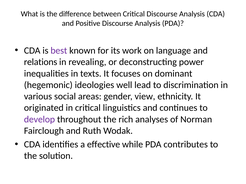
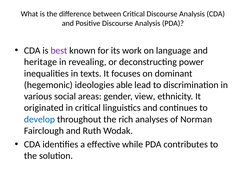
relations: relations -> heritage
well: well -> able
develop colour: purple -> blue
